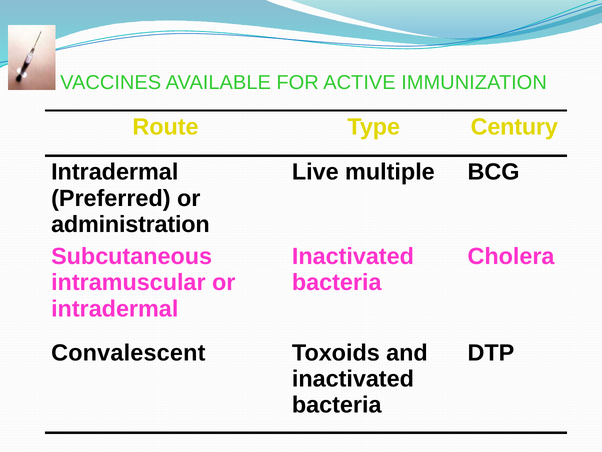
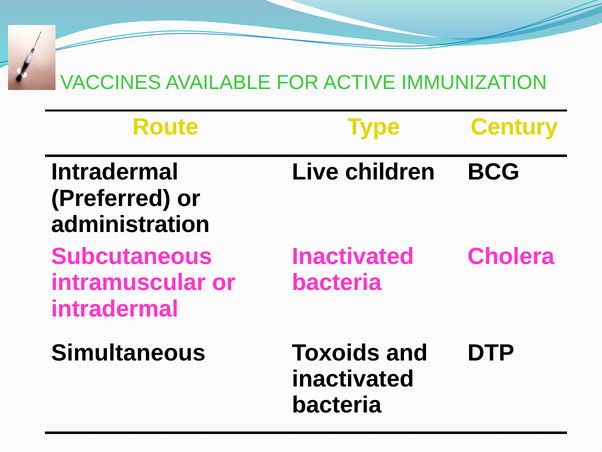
multiple: multiple -> children
Convalescent: Convalescent -> Simultaneous
